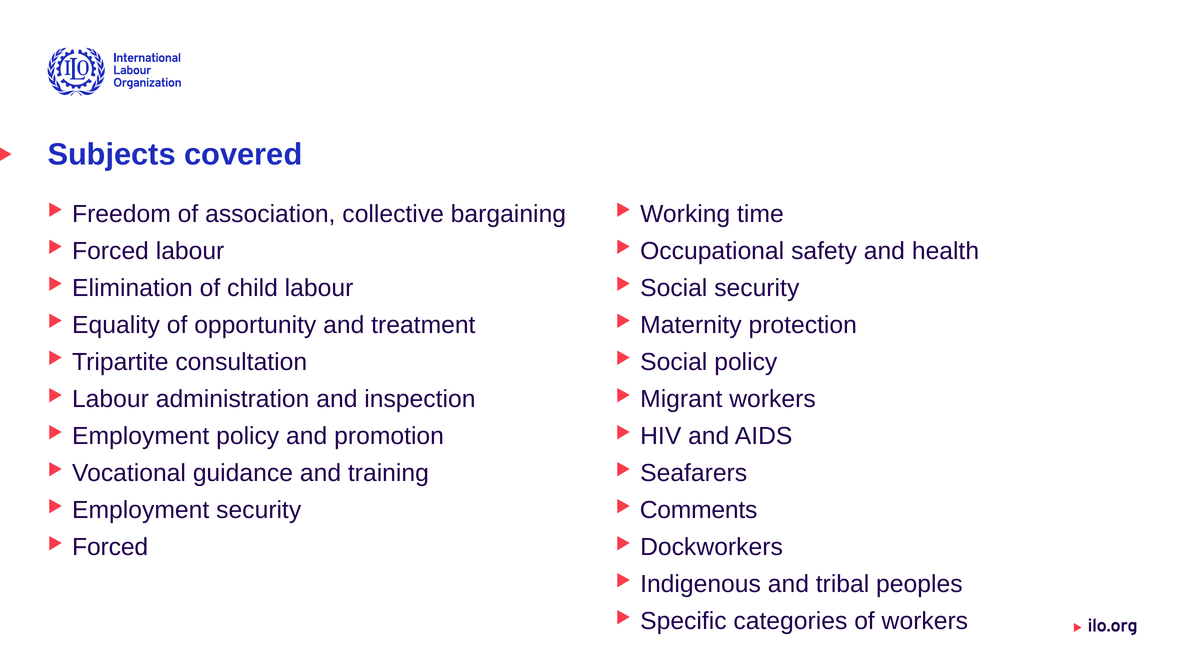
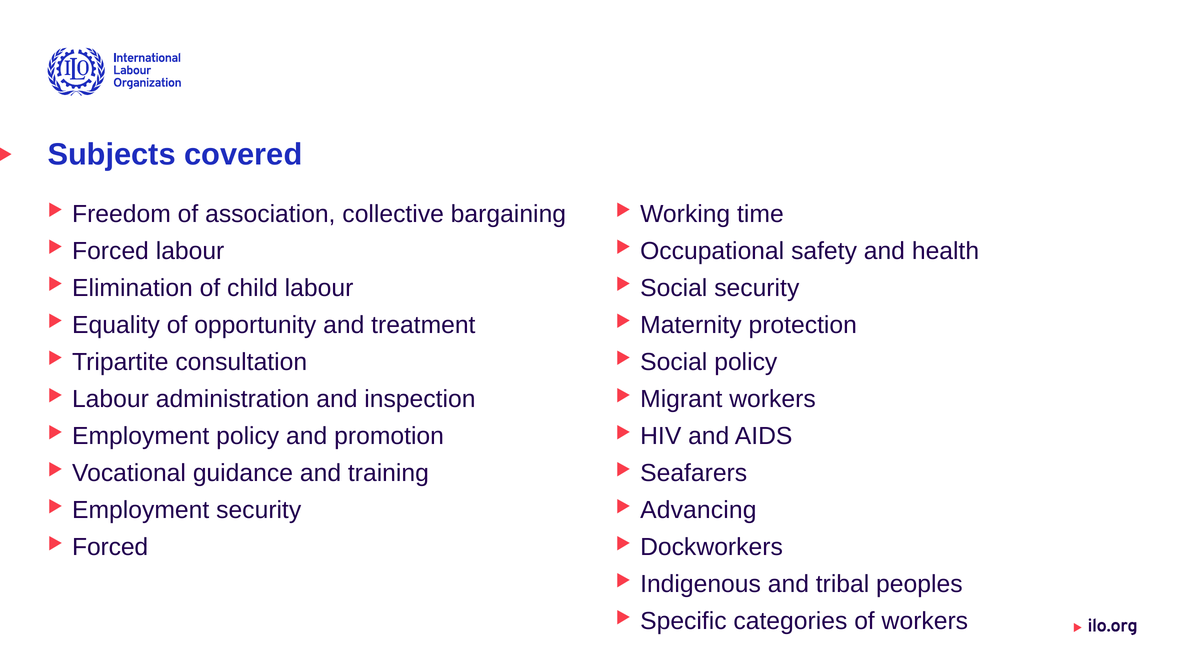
Comments: Comments -> Advancing
